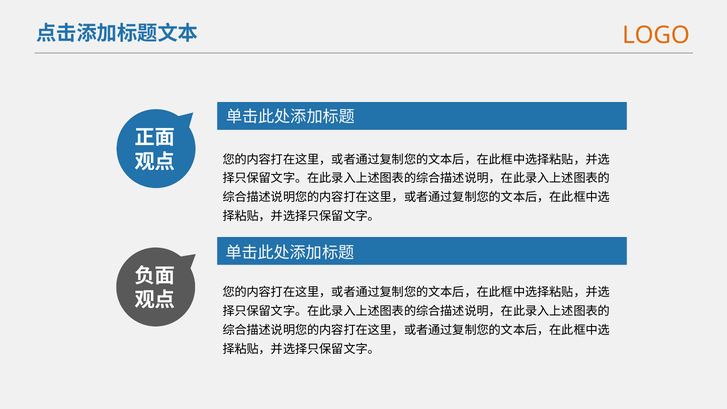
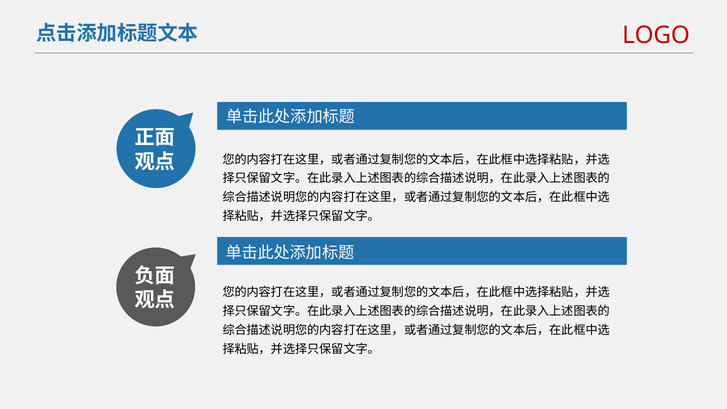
LOGO colour: orange -> red
